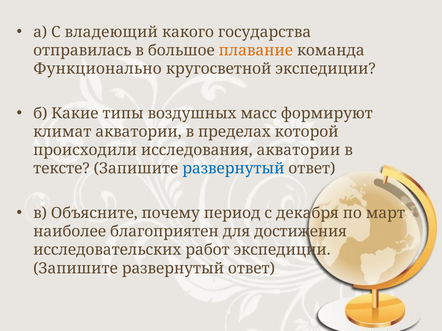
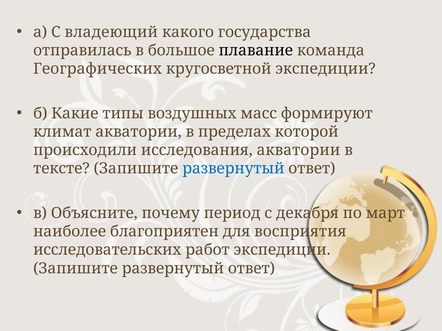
плавание colour: orange -> black
Функционально: Функционально -> Географических
достижения: достижения -> восприятия
